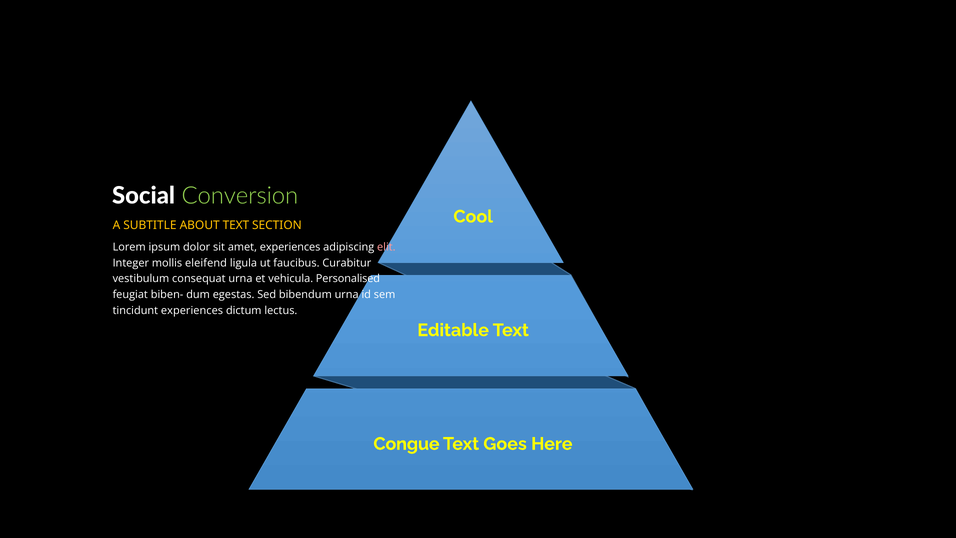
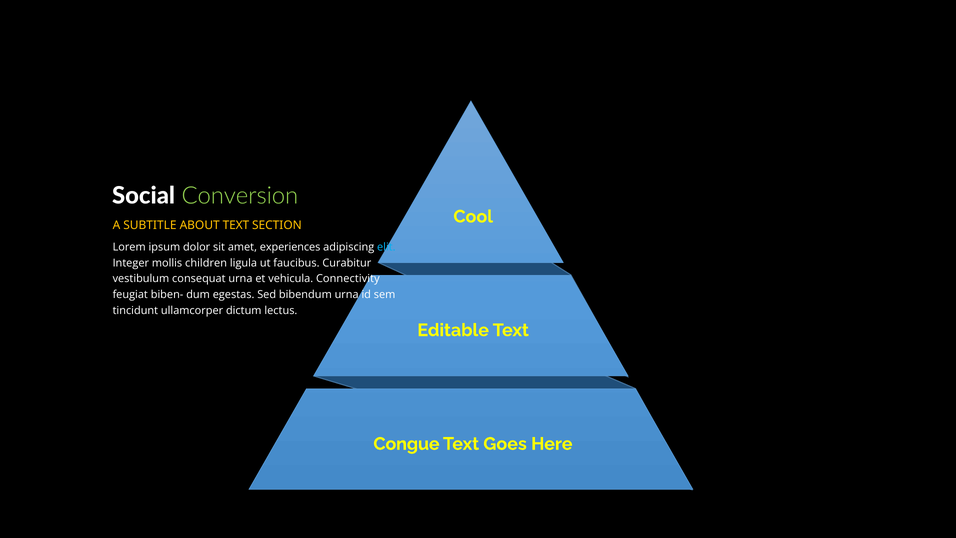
elit colour: pink -> light blue
eleifend: eleifend -> children
Personalised: Personalised -> Connectivity
tincidunt experiences: experiences -> ullamcorper
